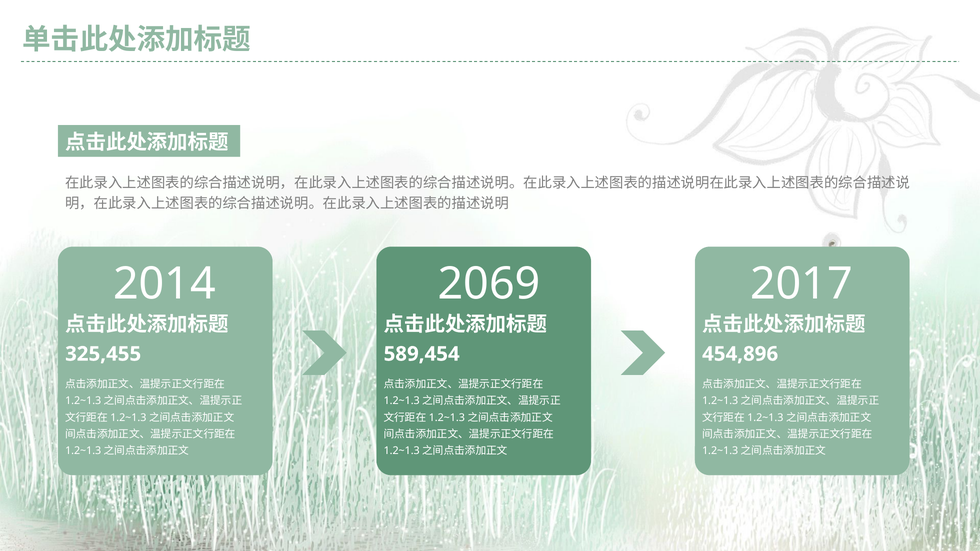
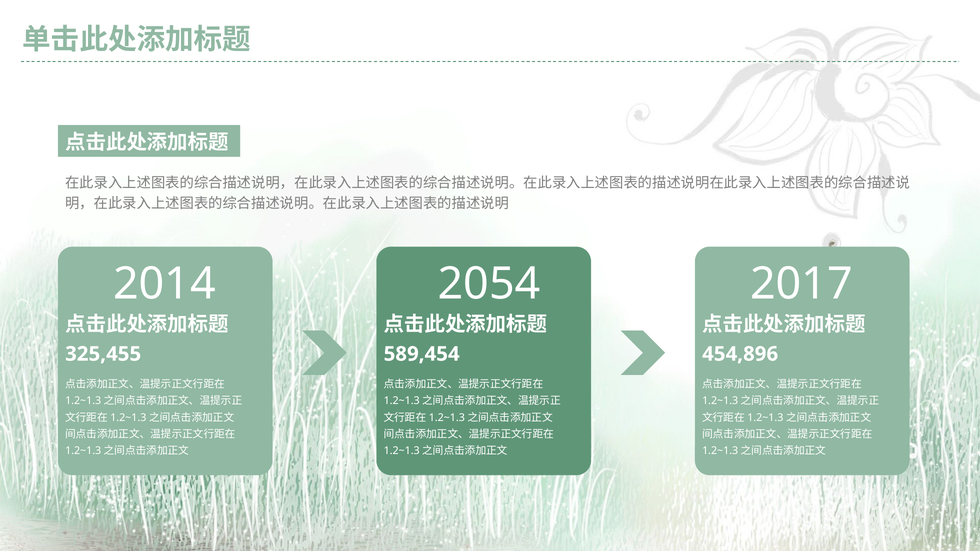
2069: 2069 -> 2054
